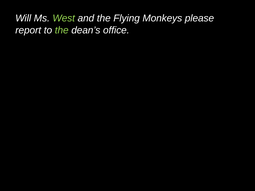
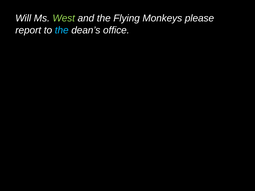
the at (62, 30) colour: light green -> light blue
